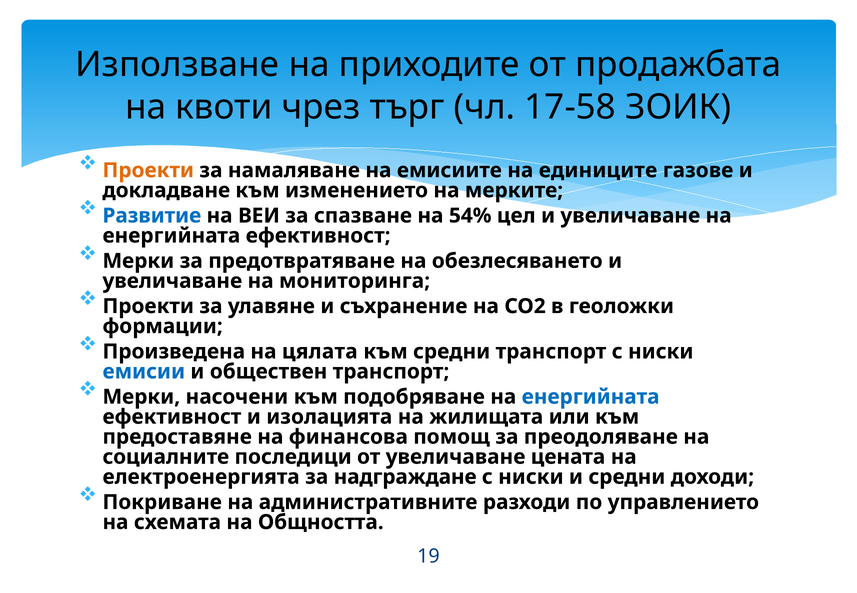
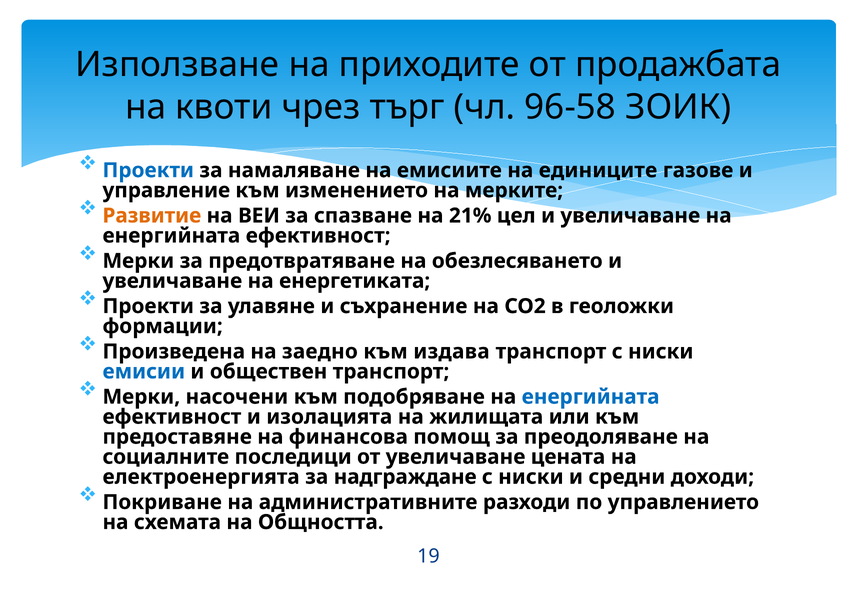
17-58: 17-58 -> 96-58
Проекти at (148, 170) colour: orange -> blue
докладване: докладване -> управление
Развитие colour: blue -> orange
54%: 54% -> 21%
мониторинга: мониторинга -> енергетиката
цялата: цялата -> заедно
към средни: средни -> издава
